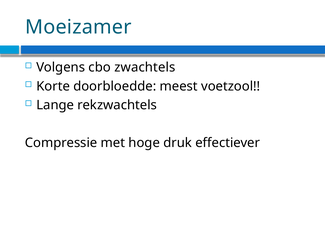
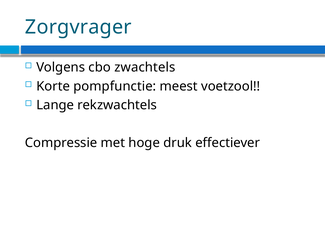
Moeizamer: Moeizamer -> Zorgvrager
doorbloedde: doorbloedde -> pompfunctie
